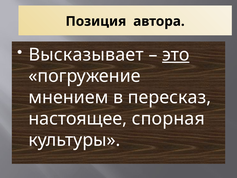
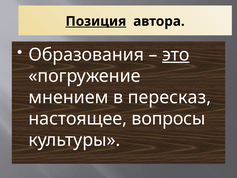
Позиция underline: none -> present
Высказывает: Высказывает -> Образования
спорная: спорная -> вопросы
